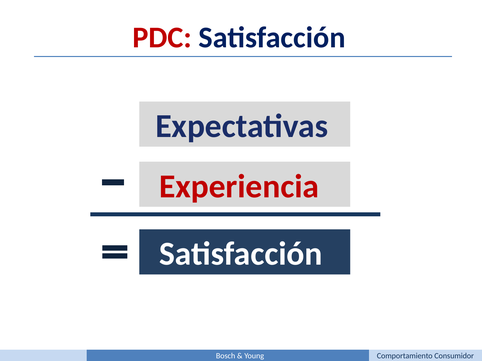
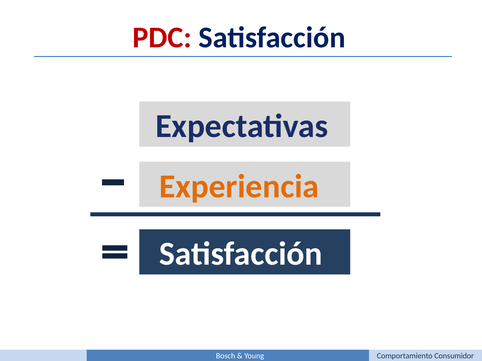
Experiencia colour: red -> orange
